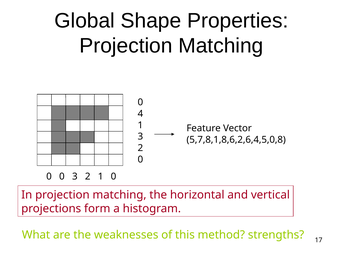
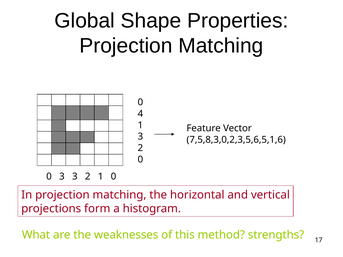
5,7,8,1,8,6,2,6,4,5,0,8: 5,7,8,1,8,6,2,6,4,5,0,8 -> 7,5,8,3,0,2,3,5,6,5,1,6
0 at (62, 177): 0 -> 3
